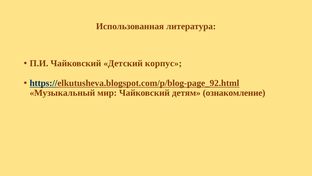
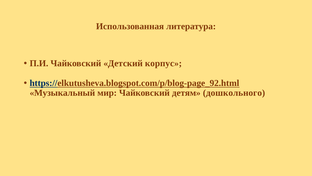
ознакомление: ознакомление -> дошкольного
